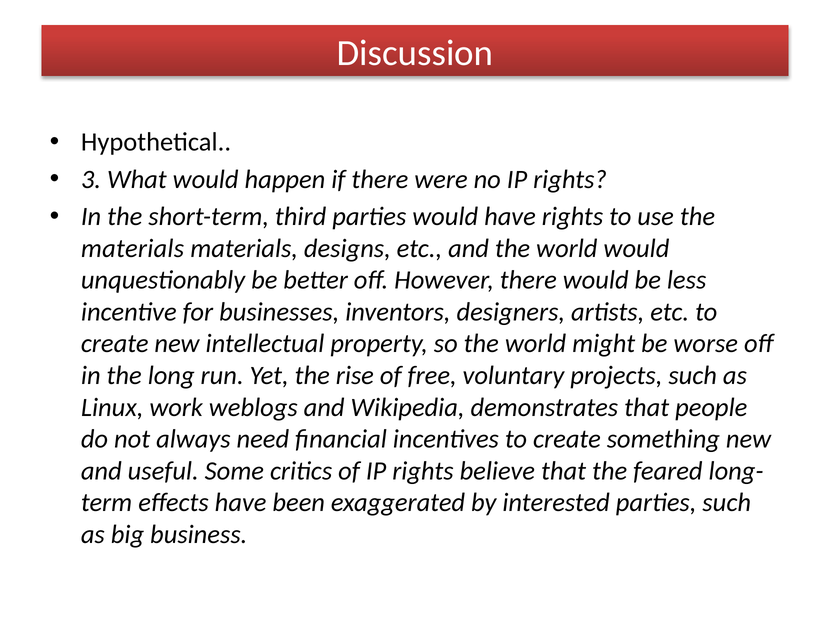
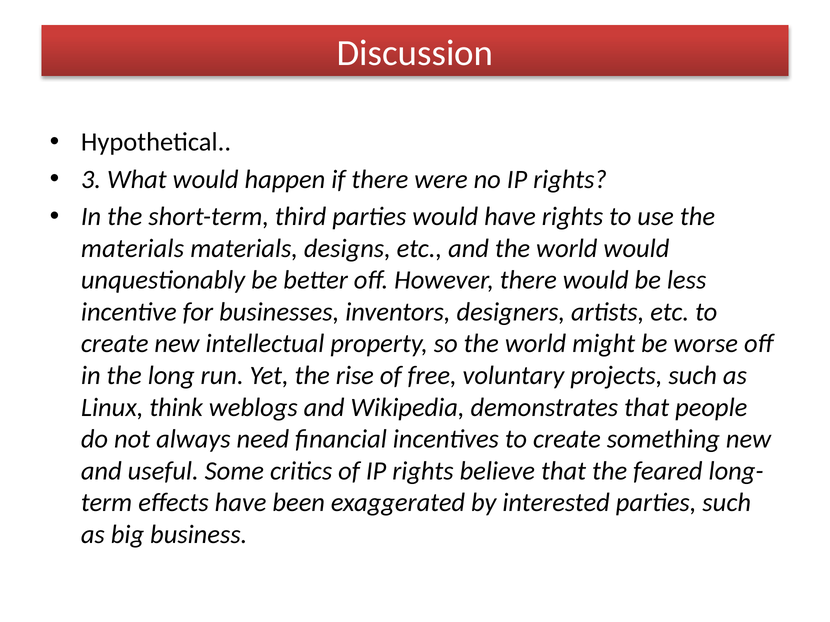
work: work -> think
